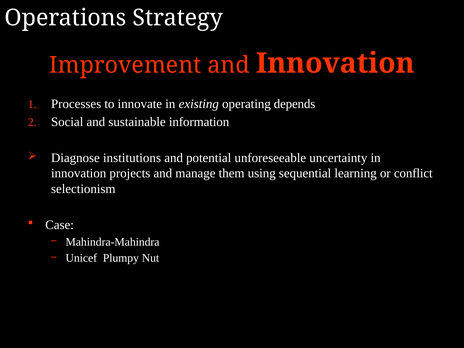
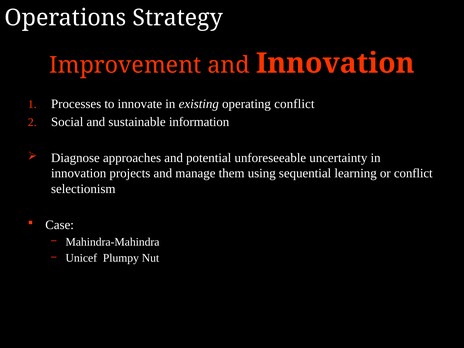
operating depends: depends -> conflict
institutions: institutions -> approaches
